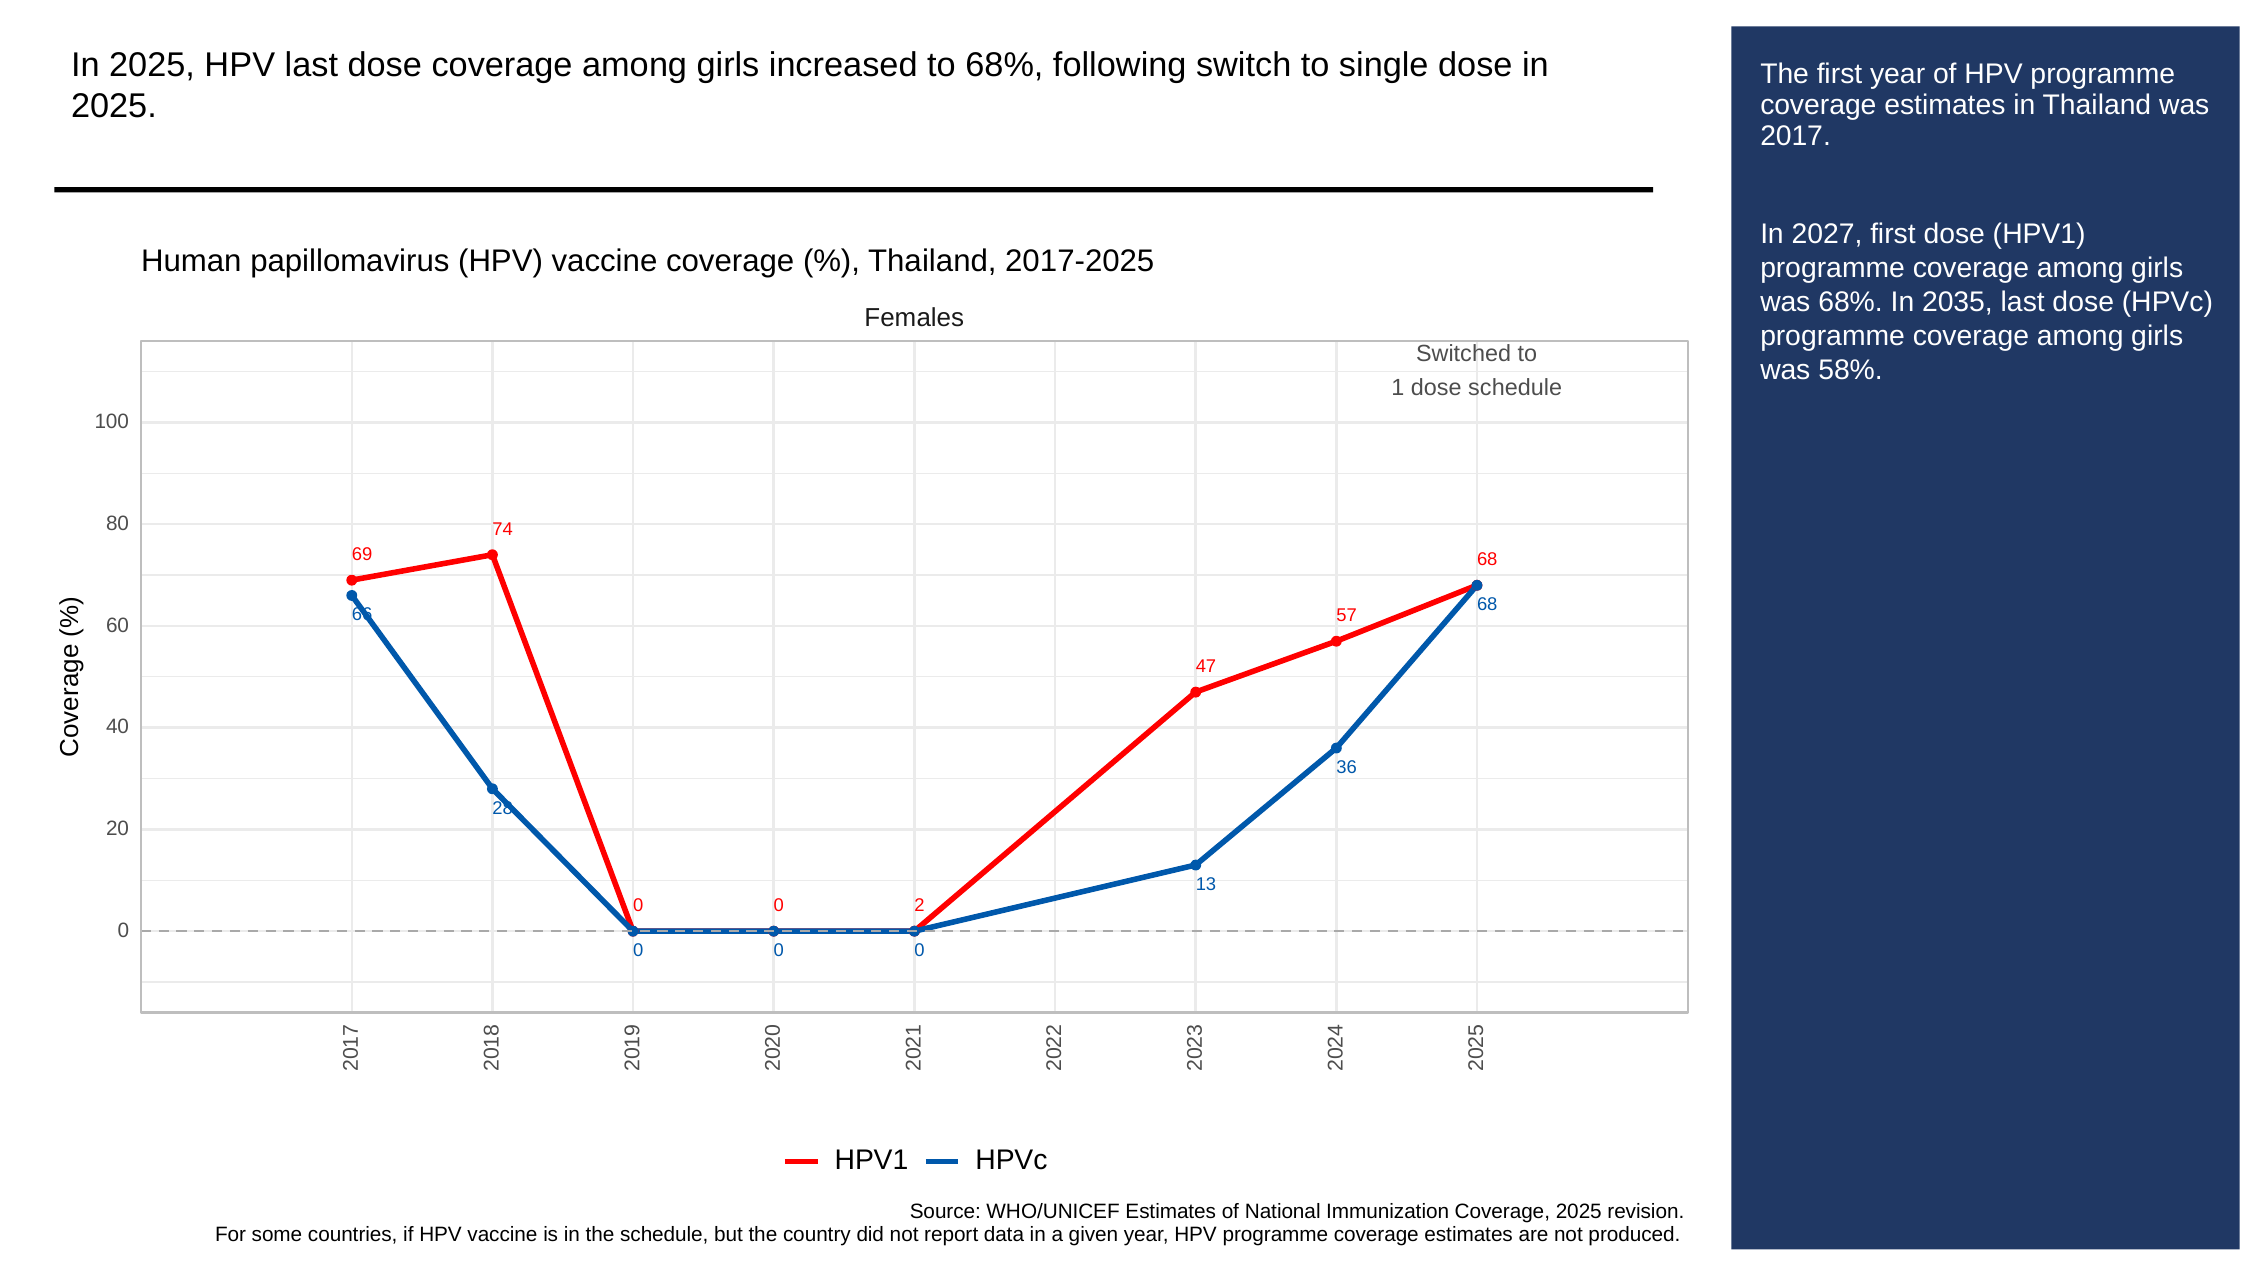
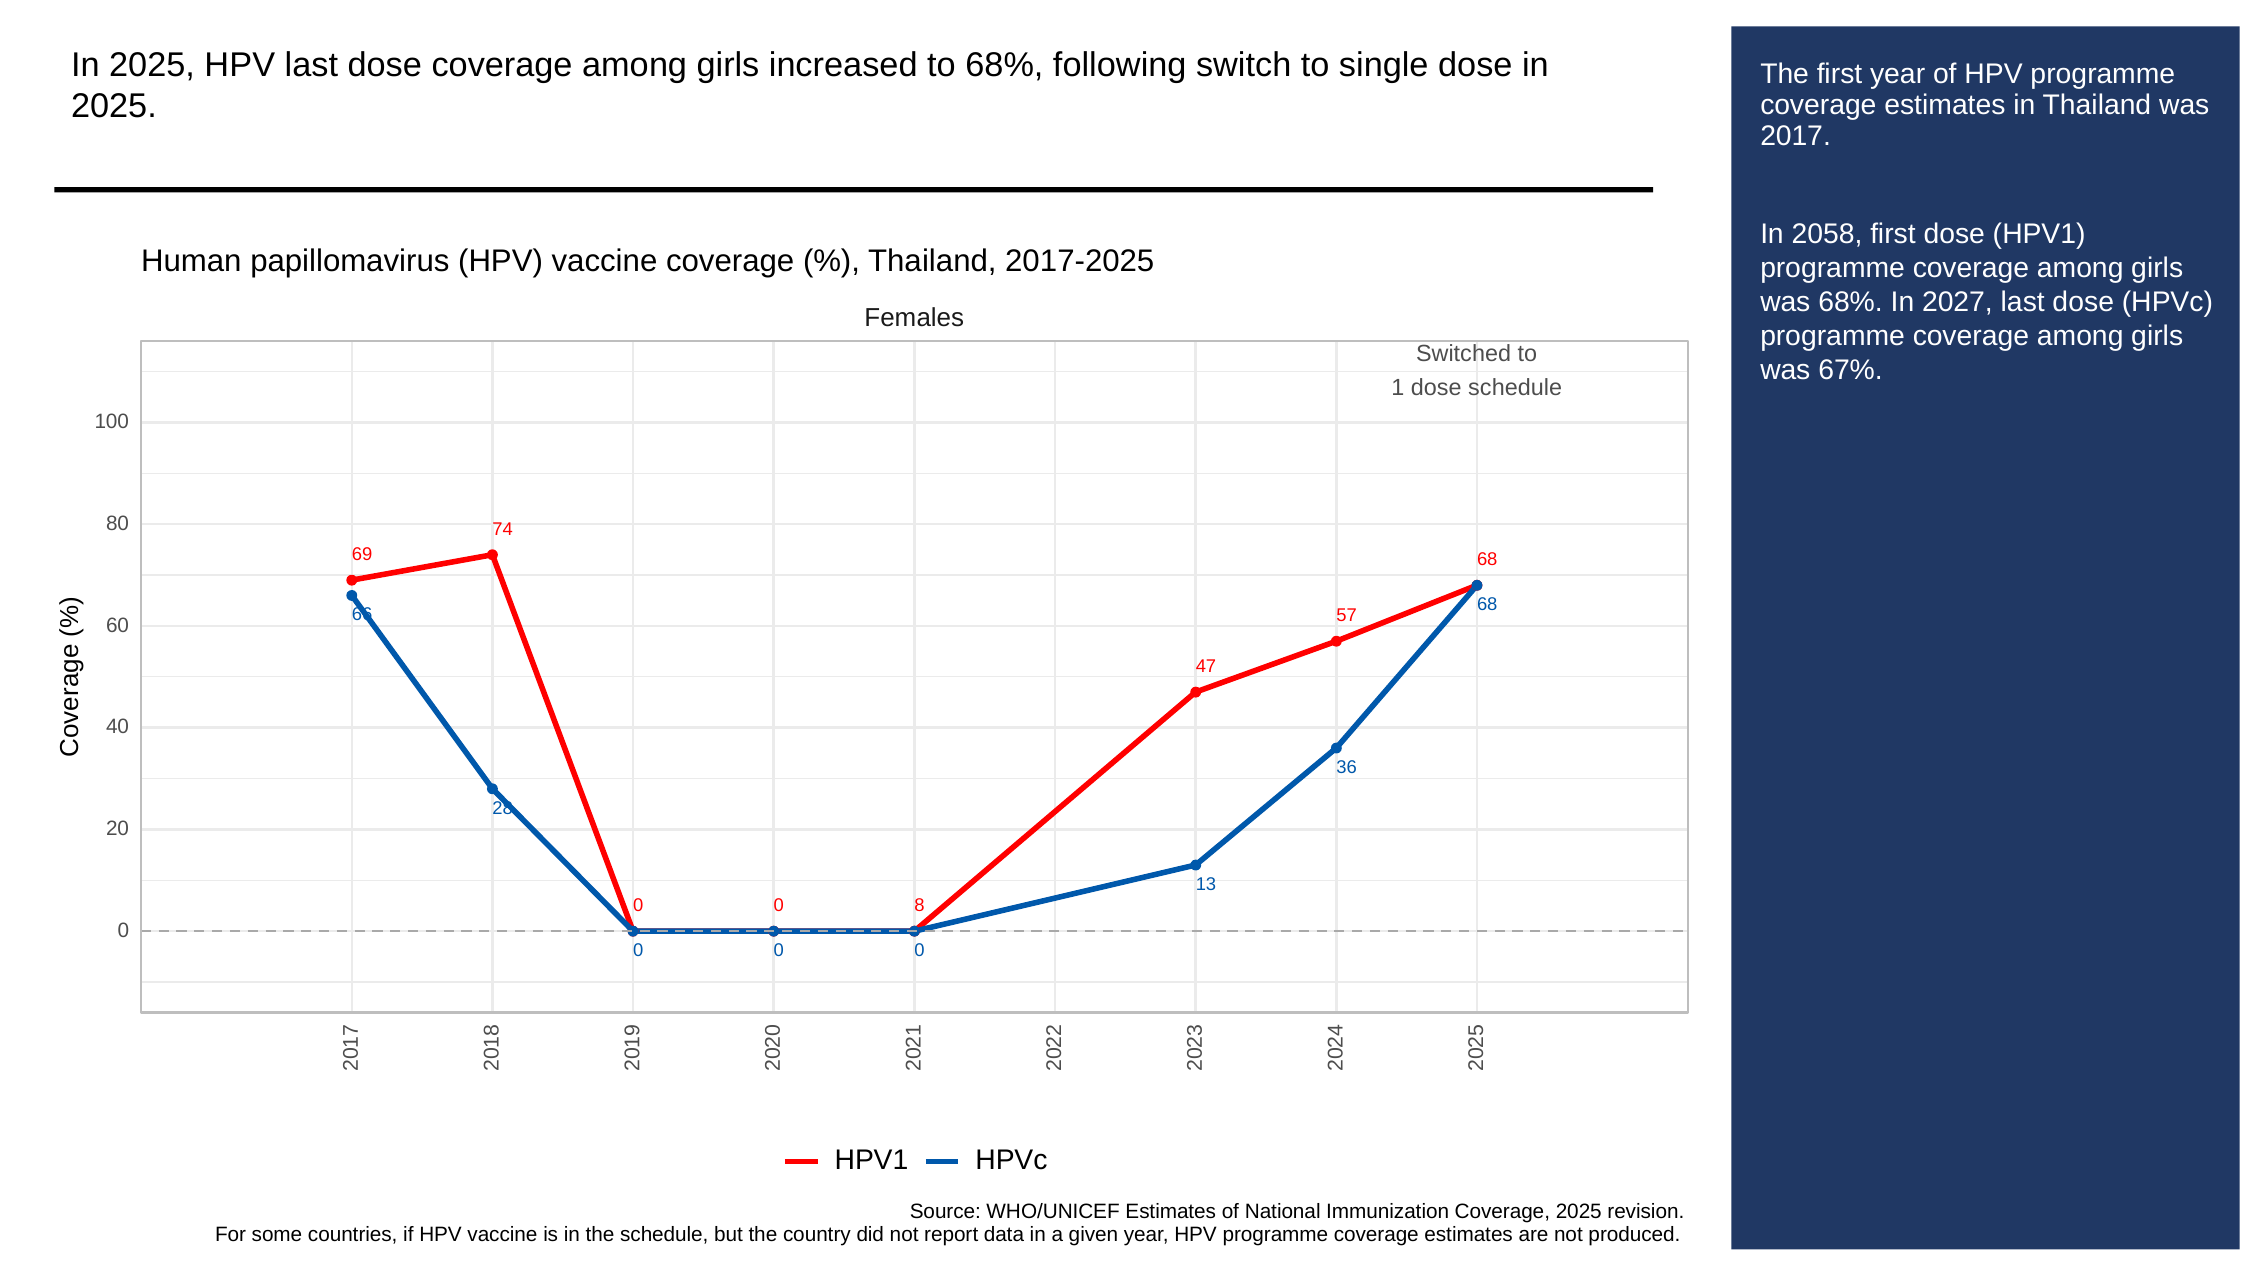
2027: 2027 -> 2058
2035: 2035 -> 2027
58%: 58% -> 67%
0 0 2: 2 -> 8
